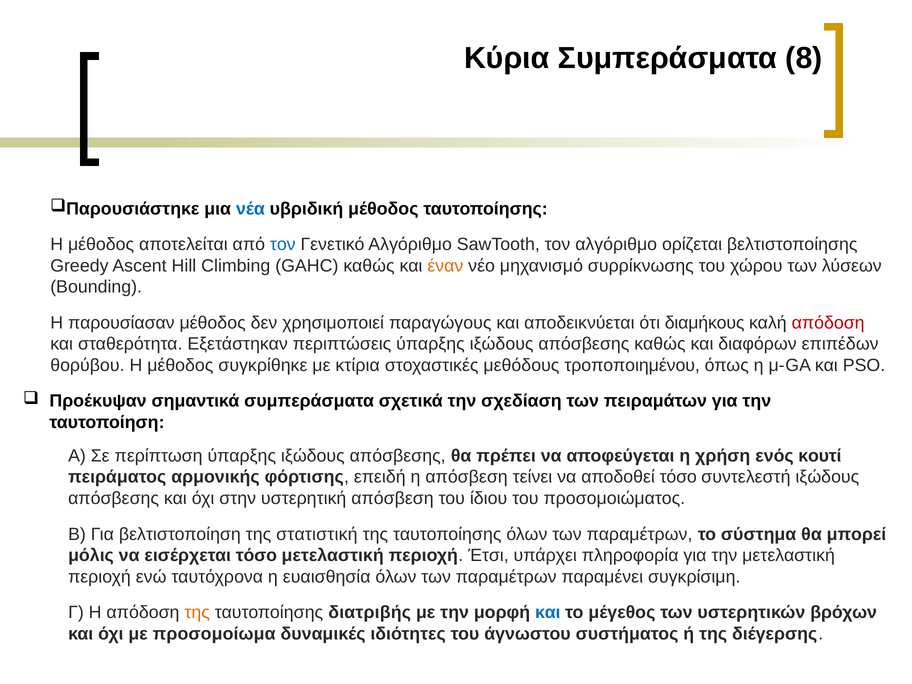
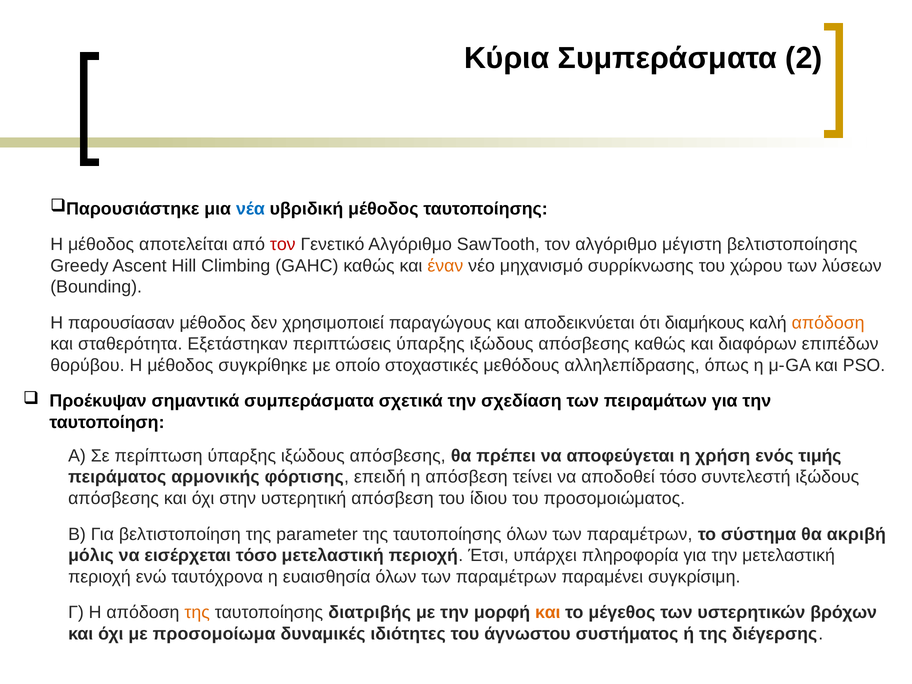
8: 8 -> 2
τον at (283, 244) colour: blue -> red
ορίζεται: ορίζεται -> μέγιστη
απόδοση at (828, 323) colour: red -> orange
κτίρια: κτίρια -> οποίο
τροποποιημένου: τροποποιημένου -> αλληλεπίδρασης
κουτί: κουτί -> τιμής
στατιστική: στατιστική -> parameter
μπορεί: μπορεί -> ακριβή
και at (548, 613) colour: blue -> orange
